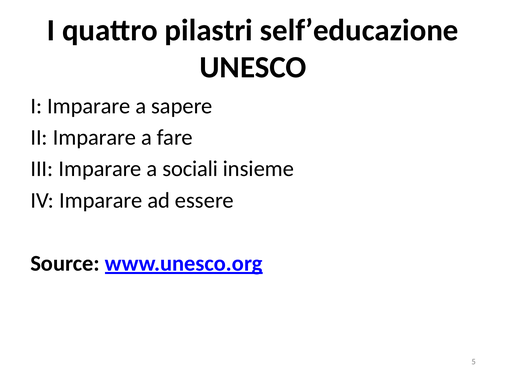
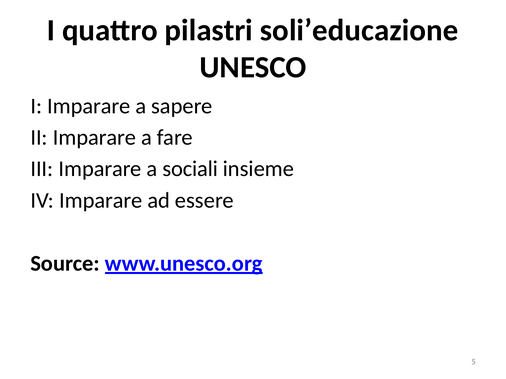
self’educazione: self’educazione -> soli’educazione
